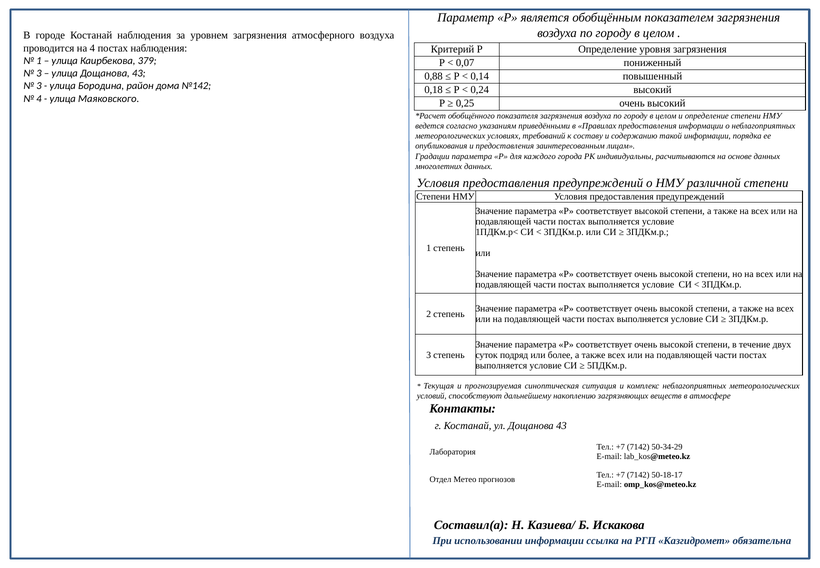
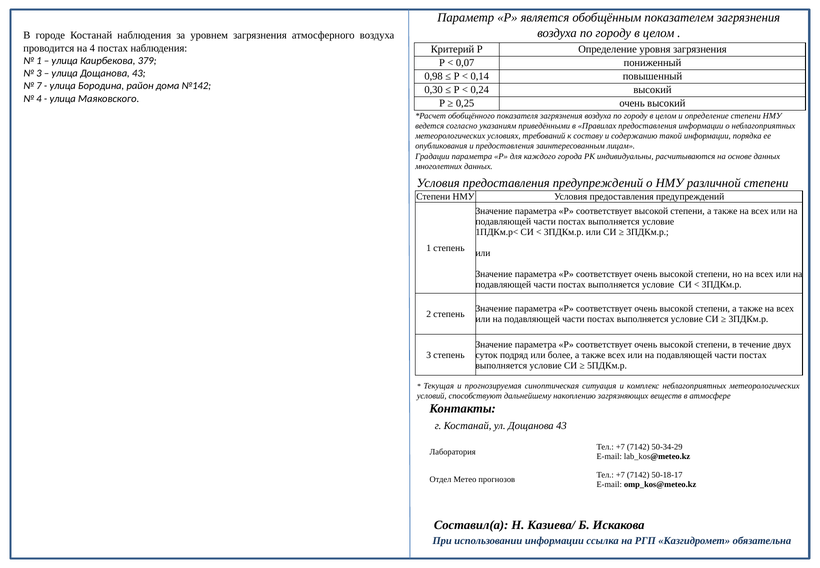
0,88: 0,88 -> 0,98
3 at (39, 86): 3 -> 7
0,18: 0,18 -> 0,30
